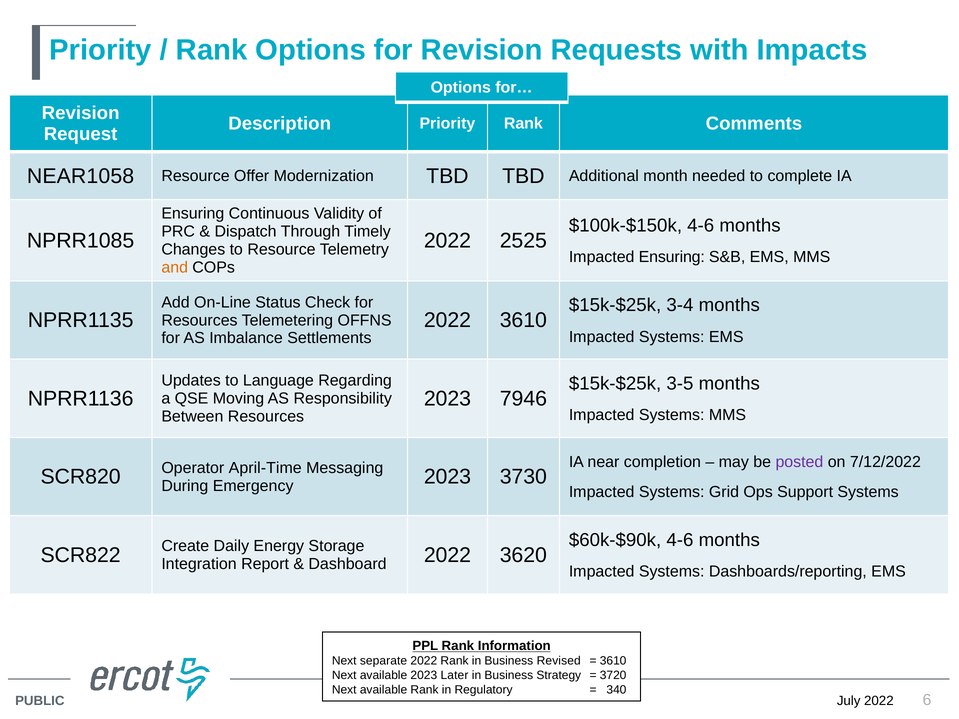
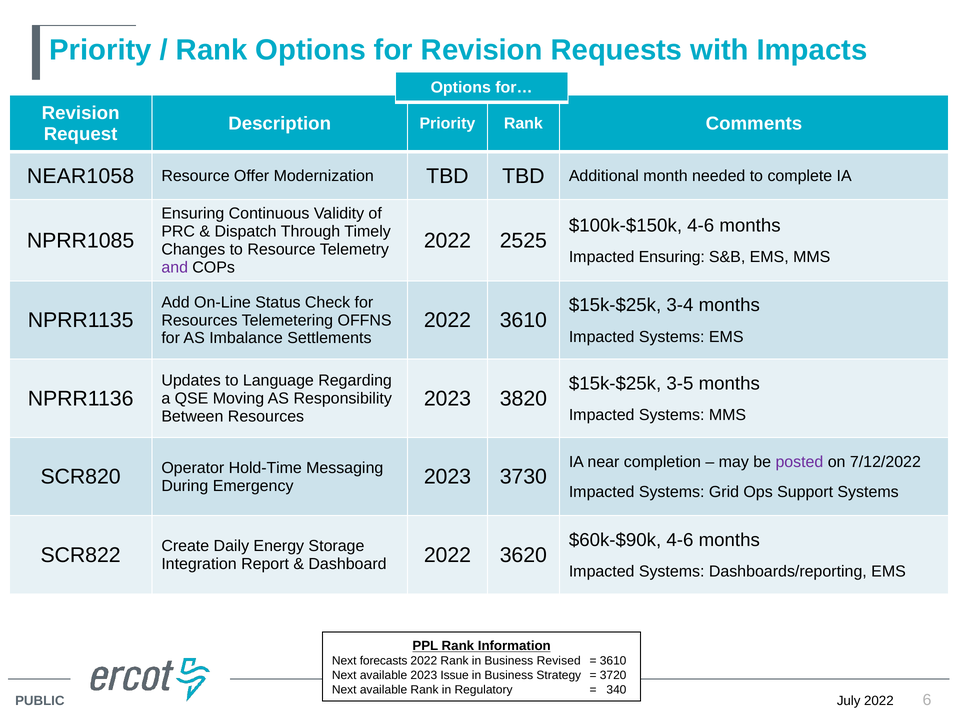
and colour: orange -> purple
7946: 7946 -> 3820
April-Time: April-Time -> Hold-Time
separate: separate -> forecasts
Later: Later -> Issue
